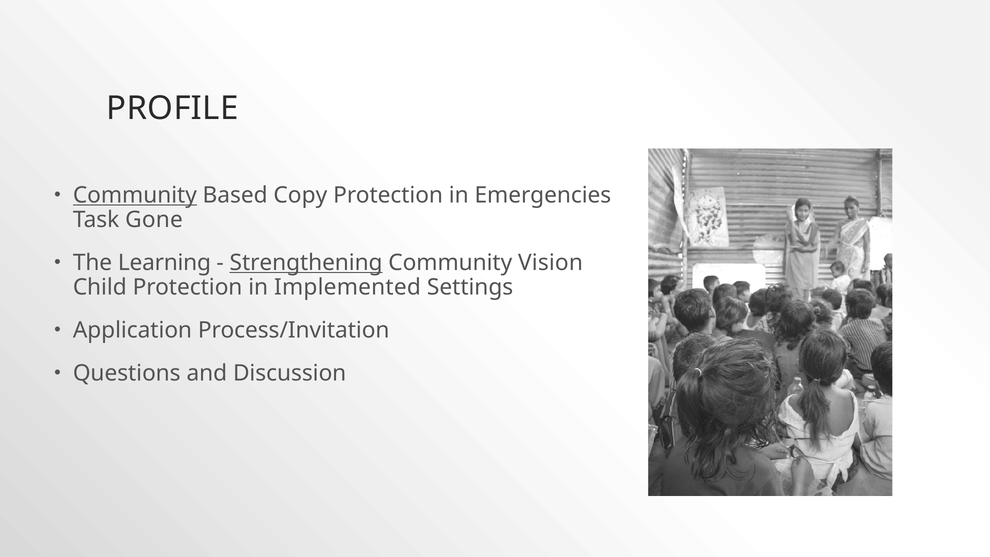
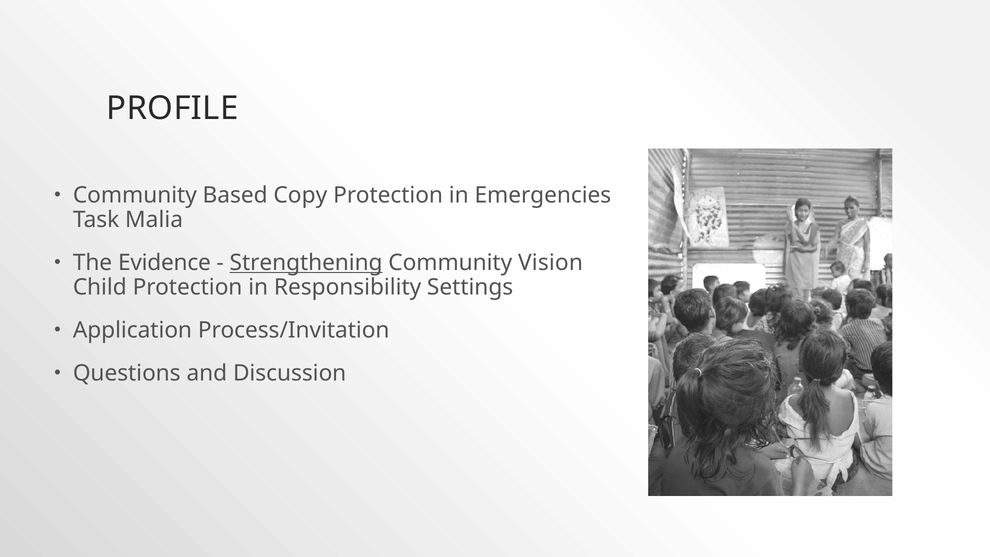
Community at (135, 195) underline: present -> none
Gone: Gone -> Malia
Learning: Learning -> Evidence
Implemented: Implemented -> Responsibility
